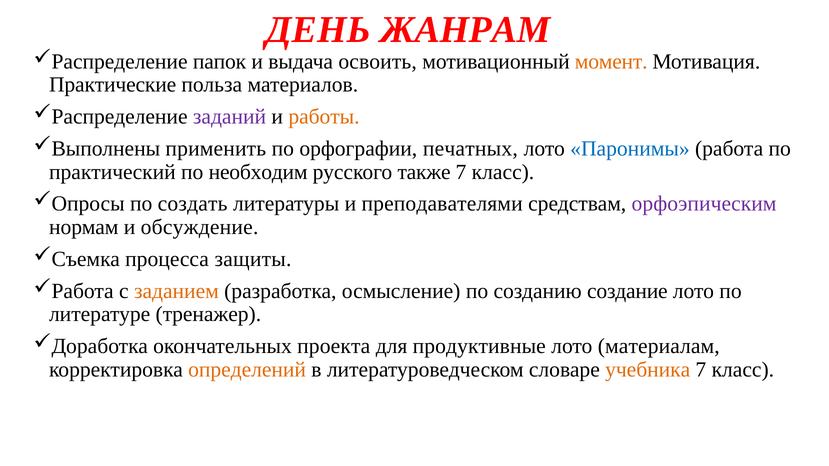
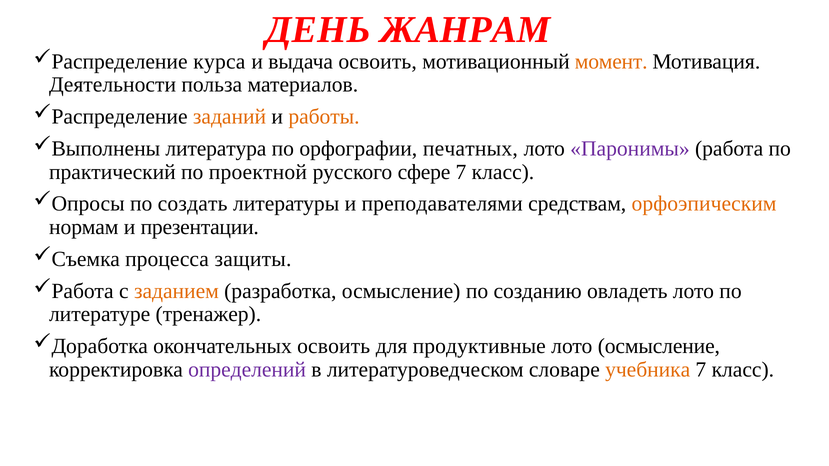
папок: папок -> курса
Практические: Практические -> Деятельности
заданий colour: purple -> orange
применить: применить -> литература
Паронимы colour: blue -> purple
необходим: необходим -> проектной
также: также -> сфере
орфоэпическим colour: purple -> orange
обсуждение: обсуждение -> презентации
создание: создание -> овладеть
окончательных проекта: проекта -> освоить
лото материалам: материалам -> осмысление
определений colour: orange -> purple
